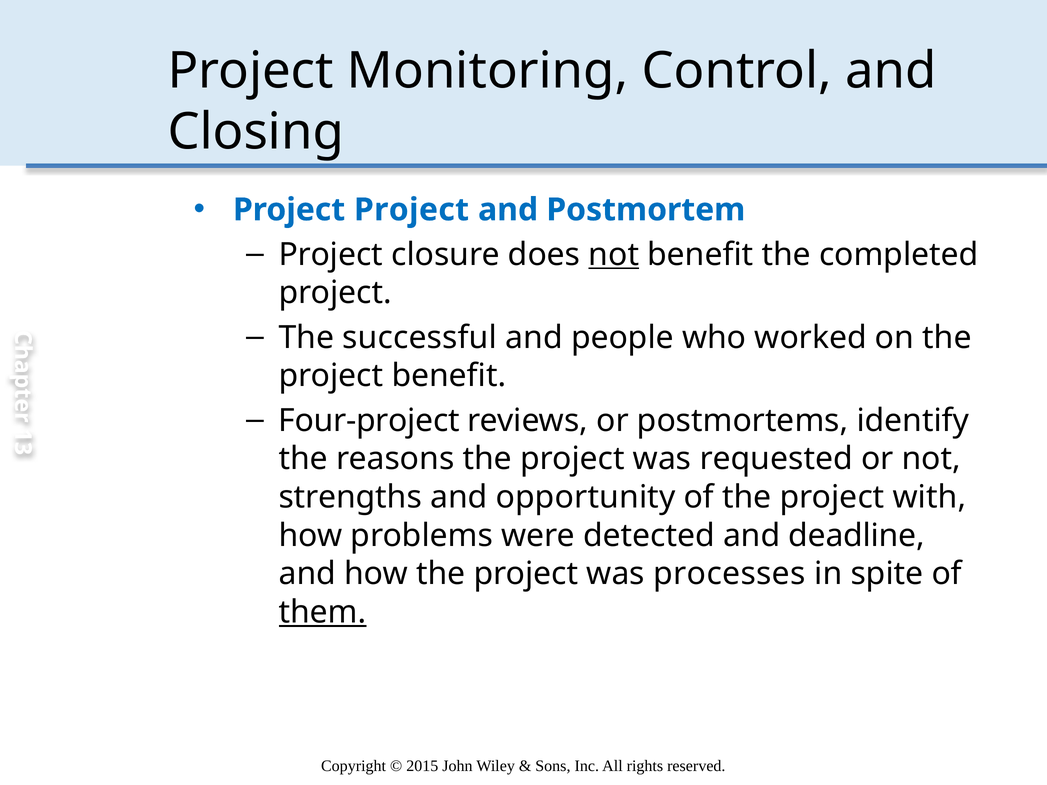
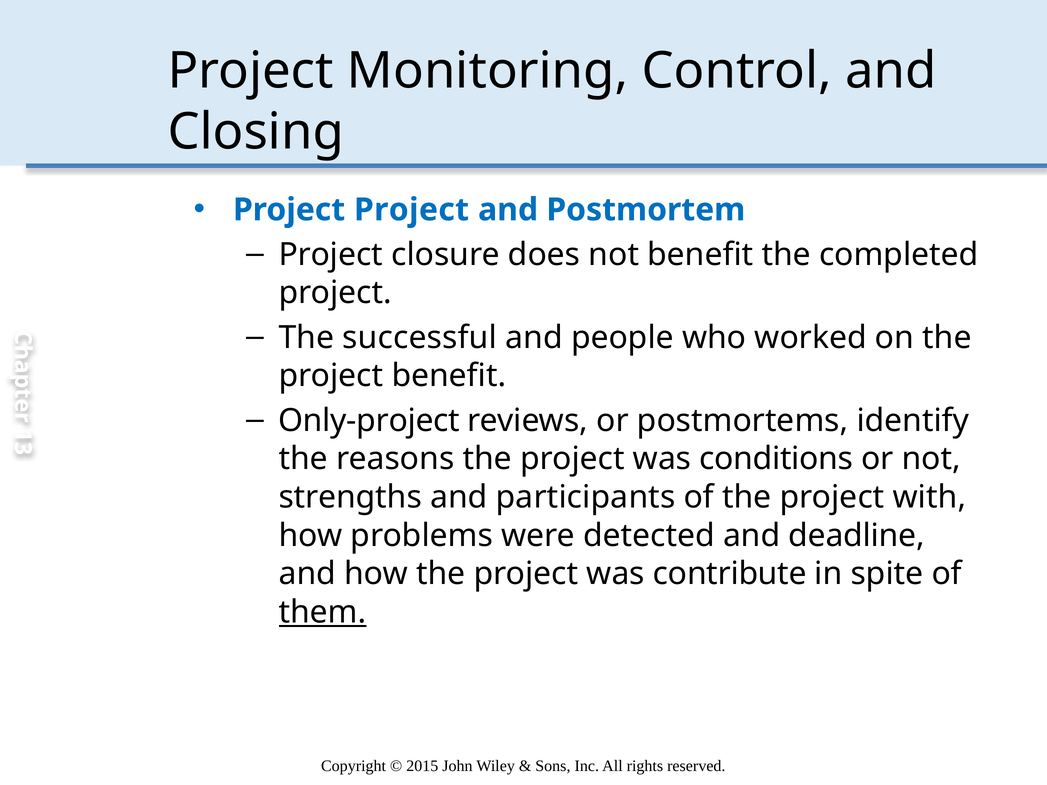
not at (614, 255) underline: present -> none
Four-project: Four-project -> Only-project
requested: requested -> conditions
opportunity: opportunity -> participants
processes: processes -> contribute
